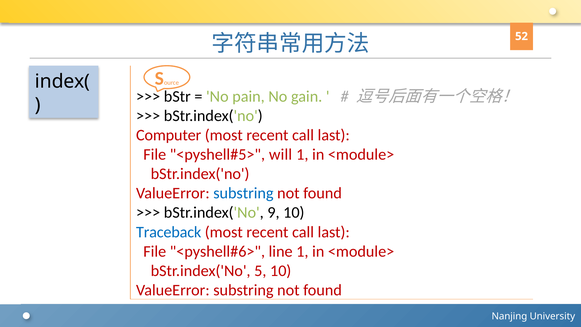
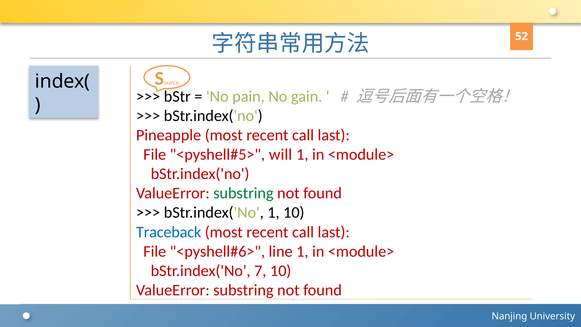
Computer: Computer -> Pineapple
substring at (243, 193) colour: blue -> green
bStr.index('No 9: 9 -> 1
5: 5 -> 7
